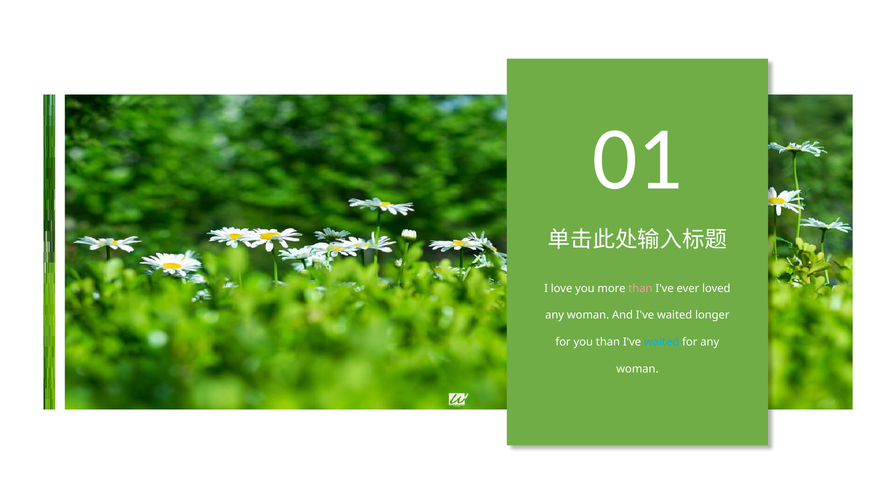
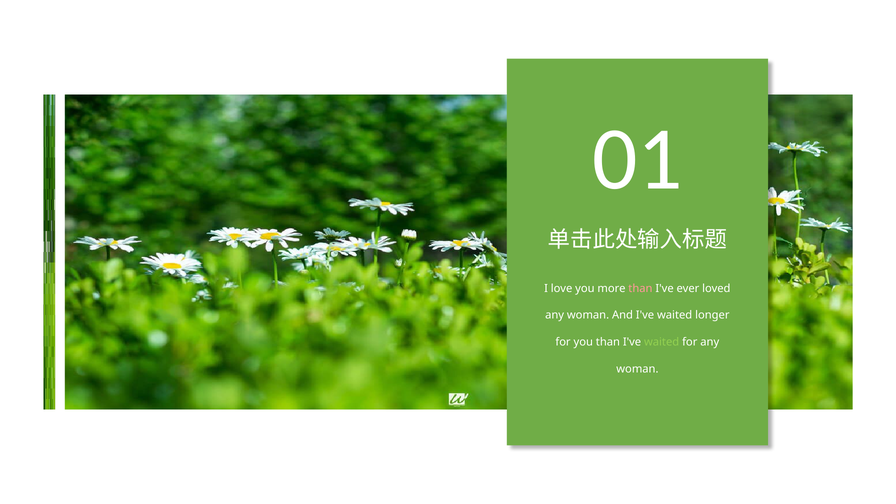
waited at (662, 342) colour: light blue -> light green
